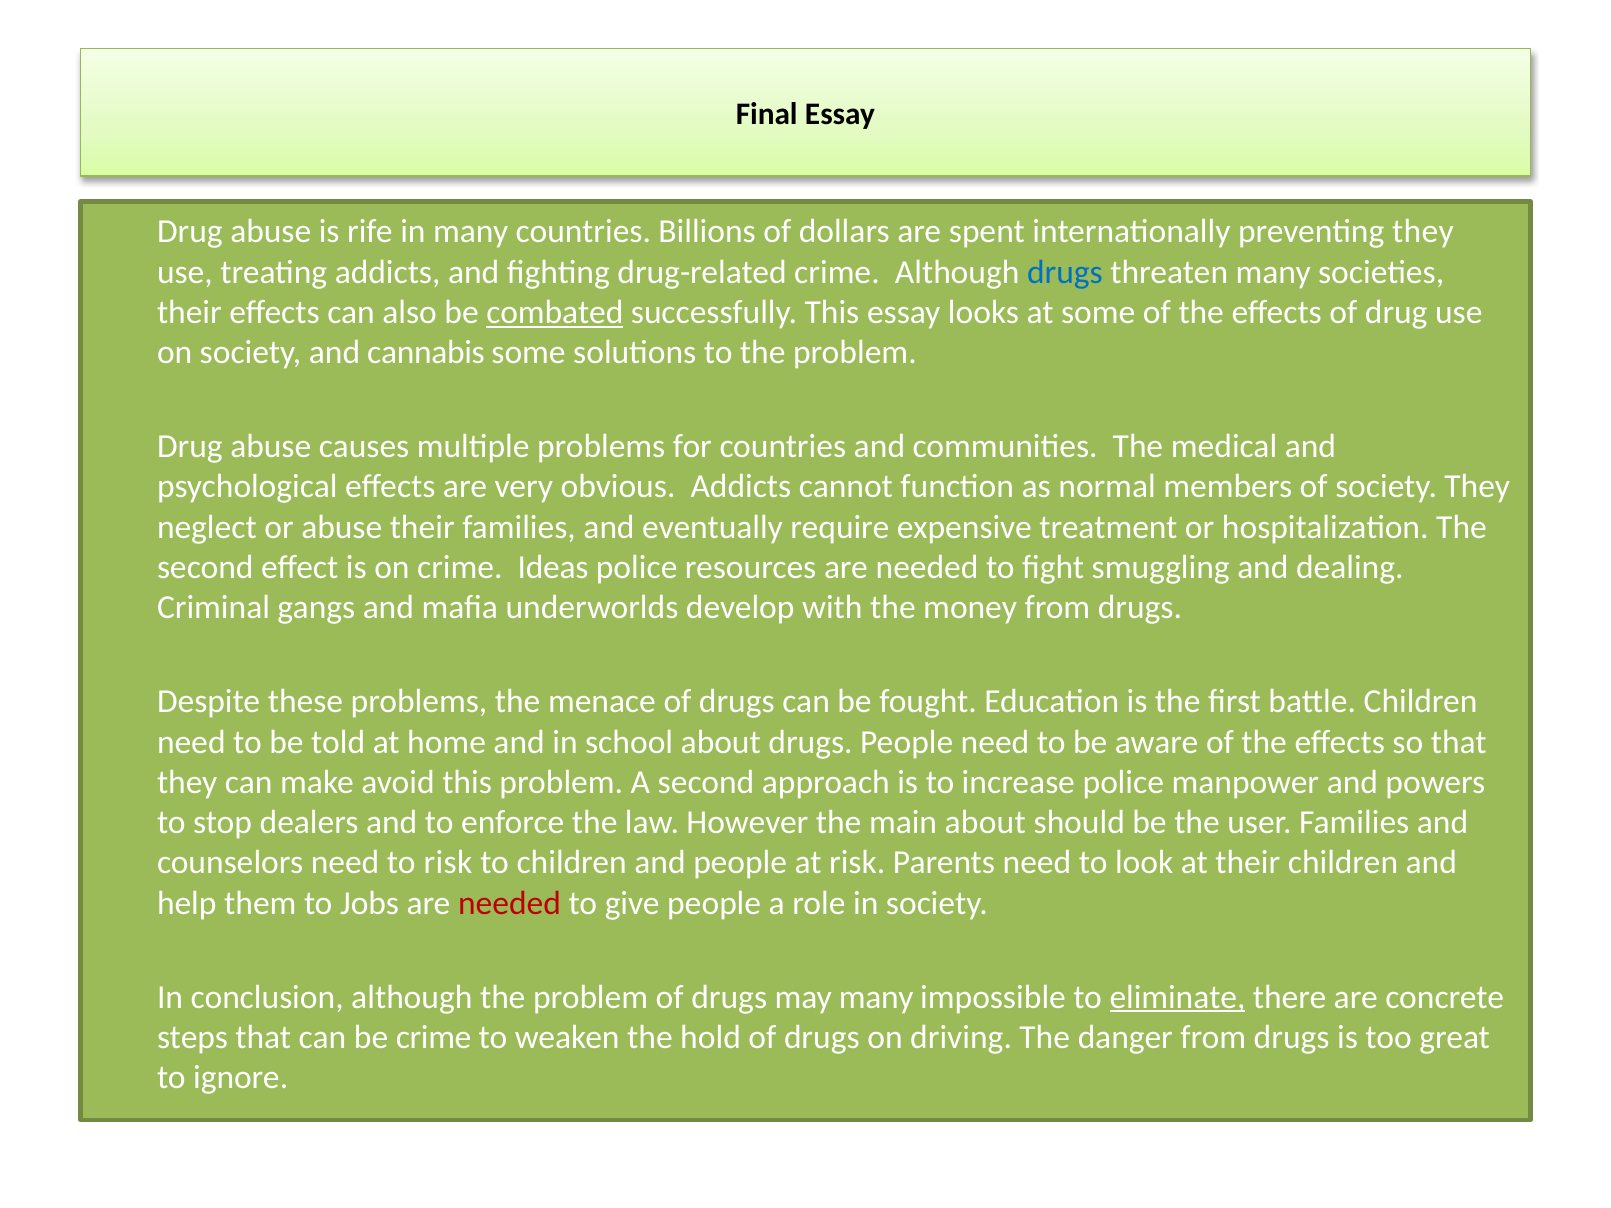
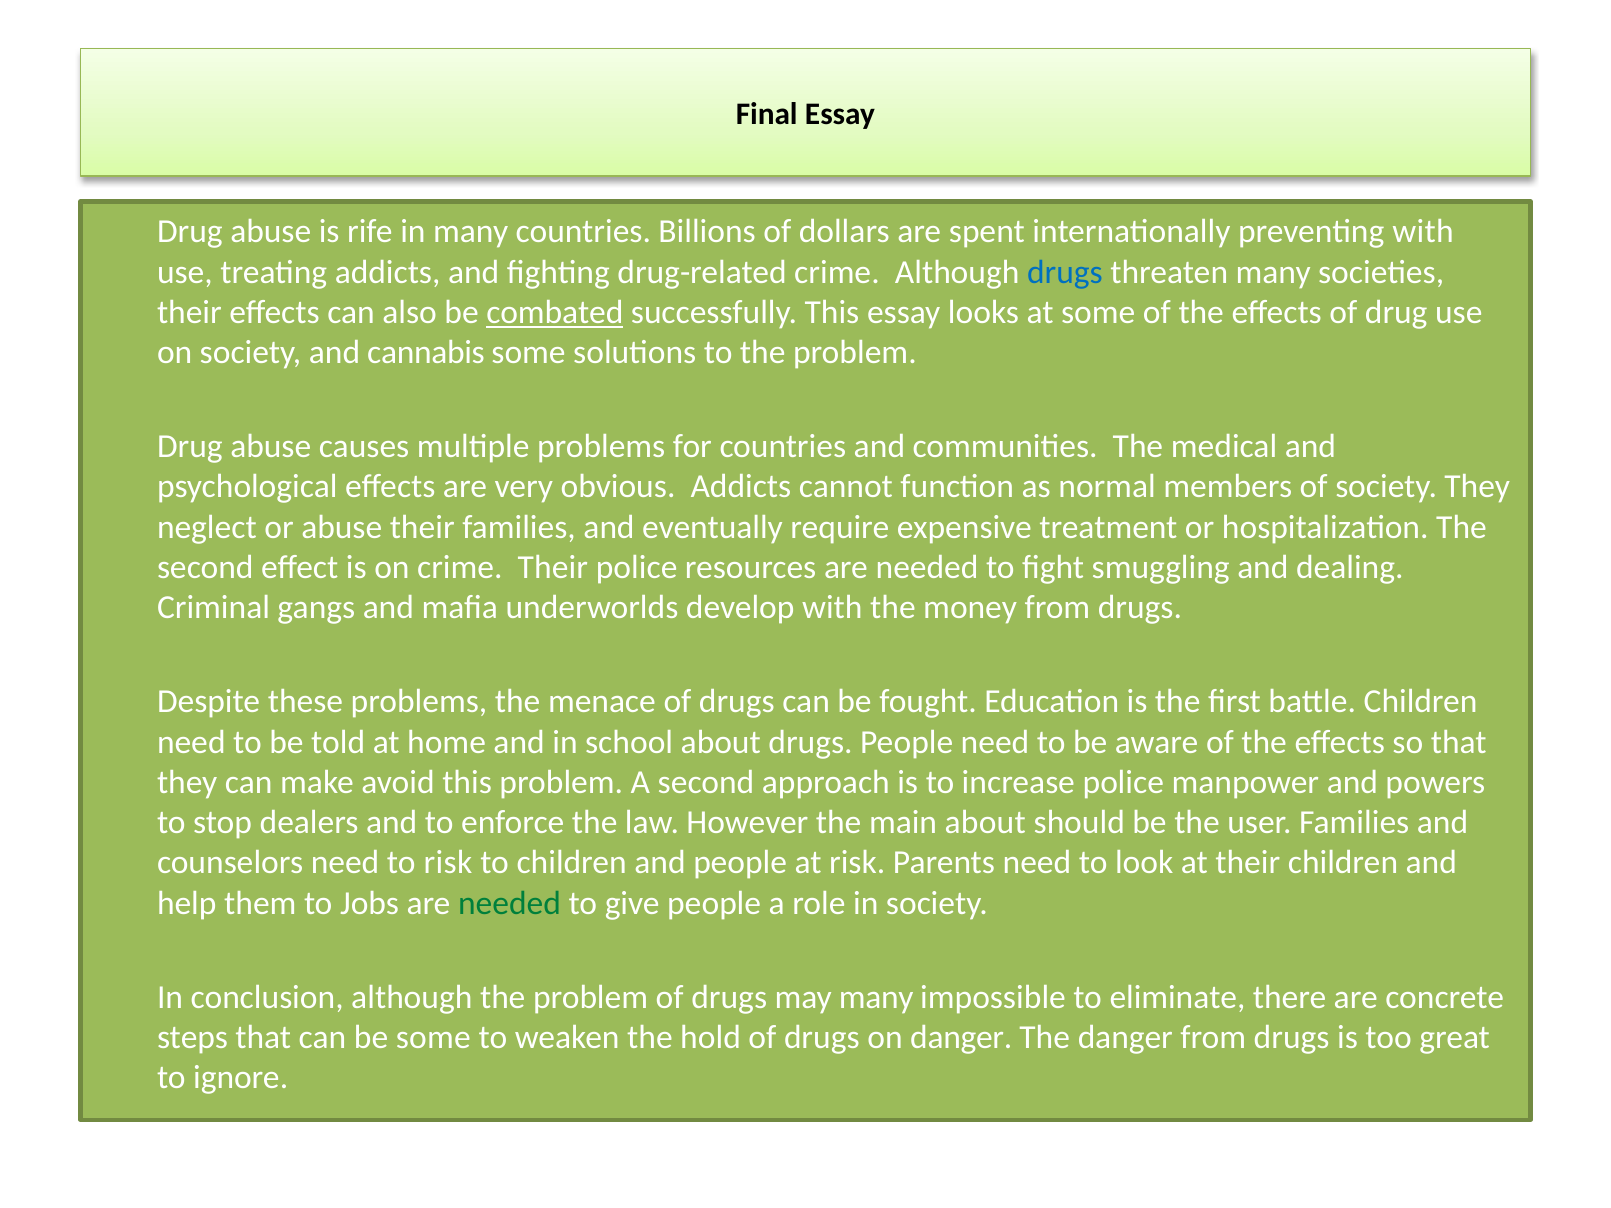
preventing they: they -> with
crime Ideas: Ideas -> Their
needed at (510, 903) colour: red -> green
eliminate underline: present -> none
be crime: crime -> some
on driving: driving -> danger
